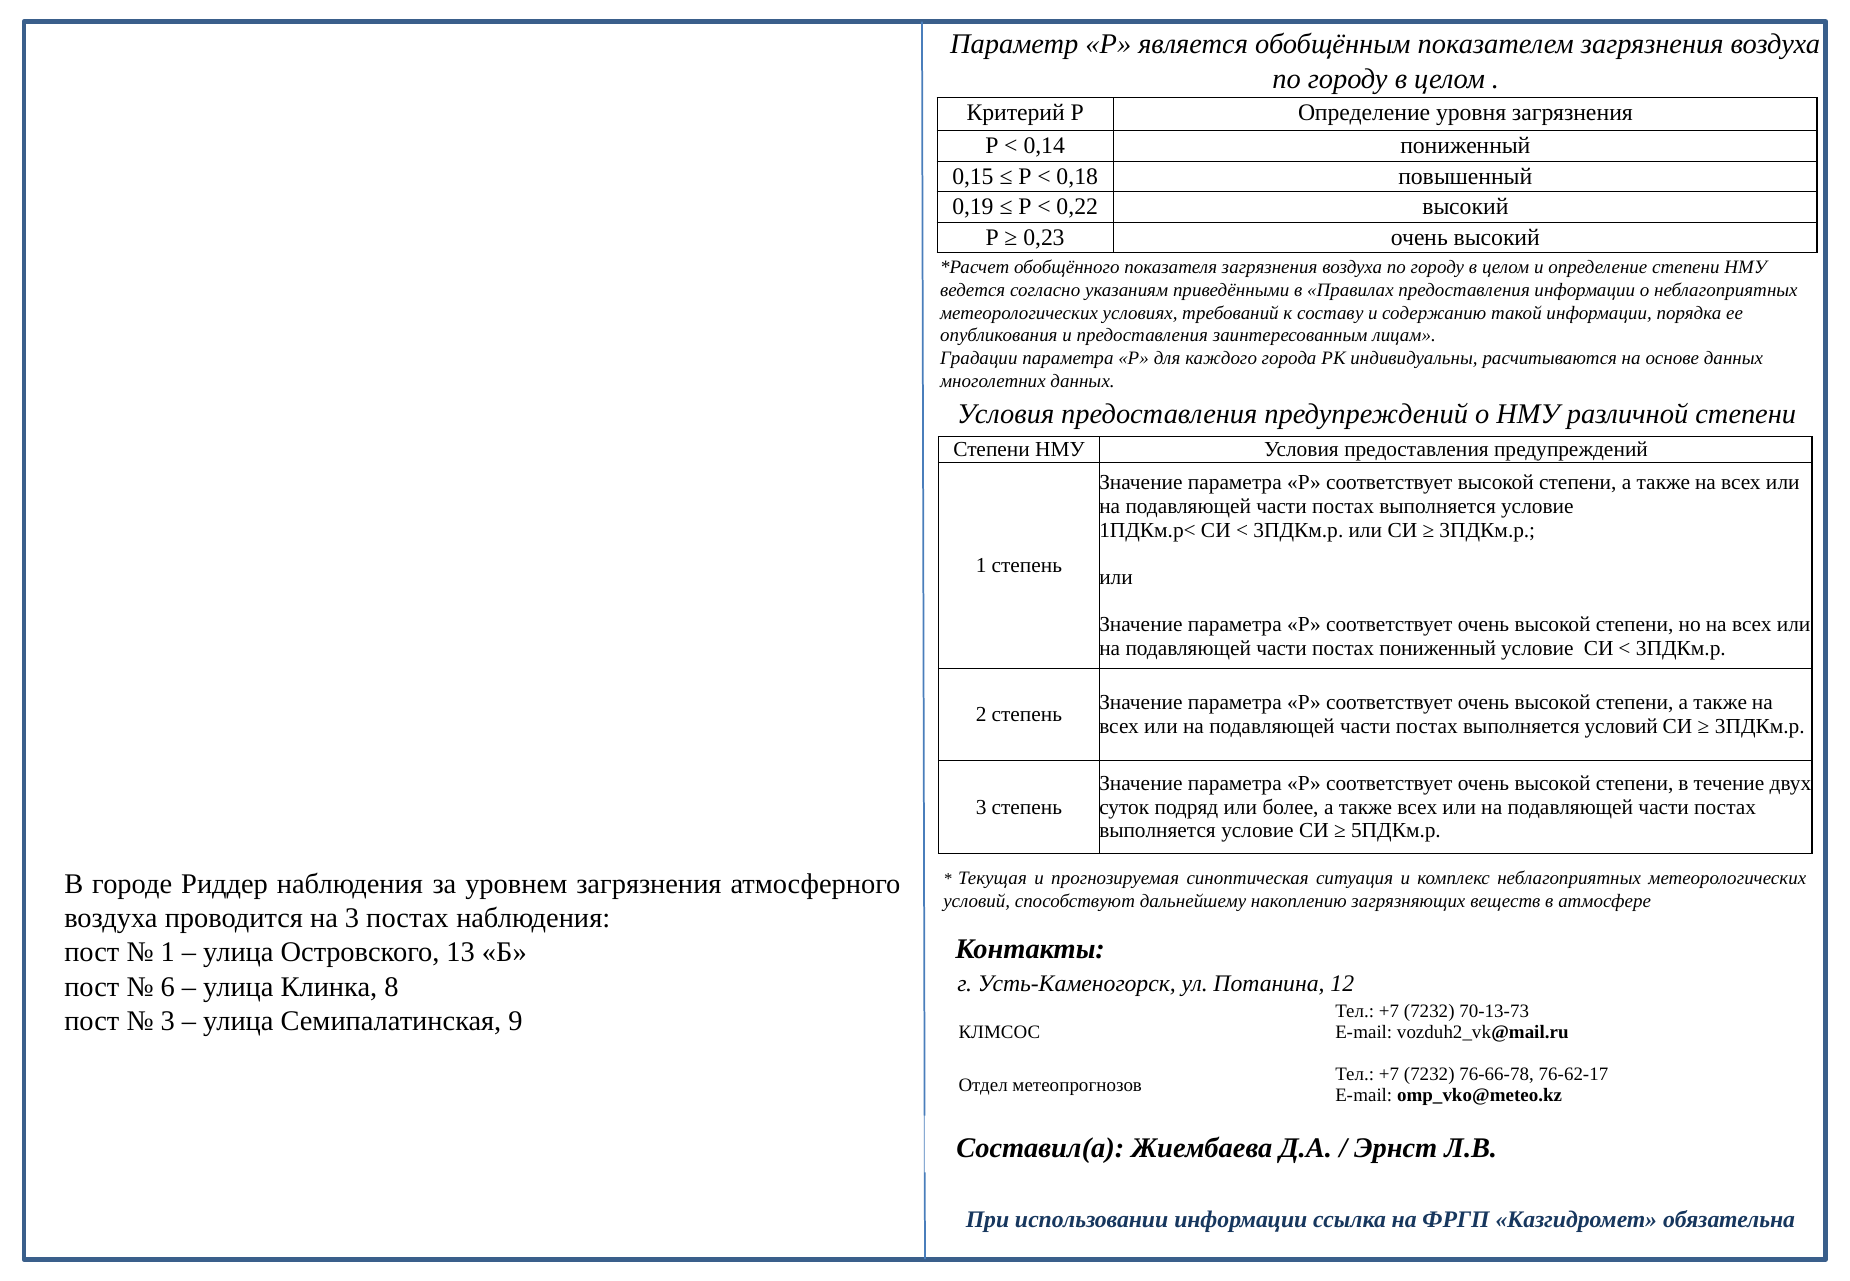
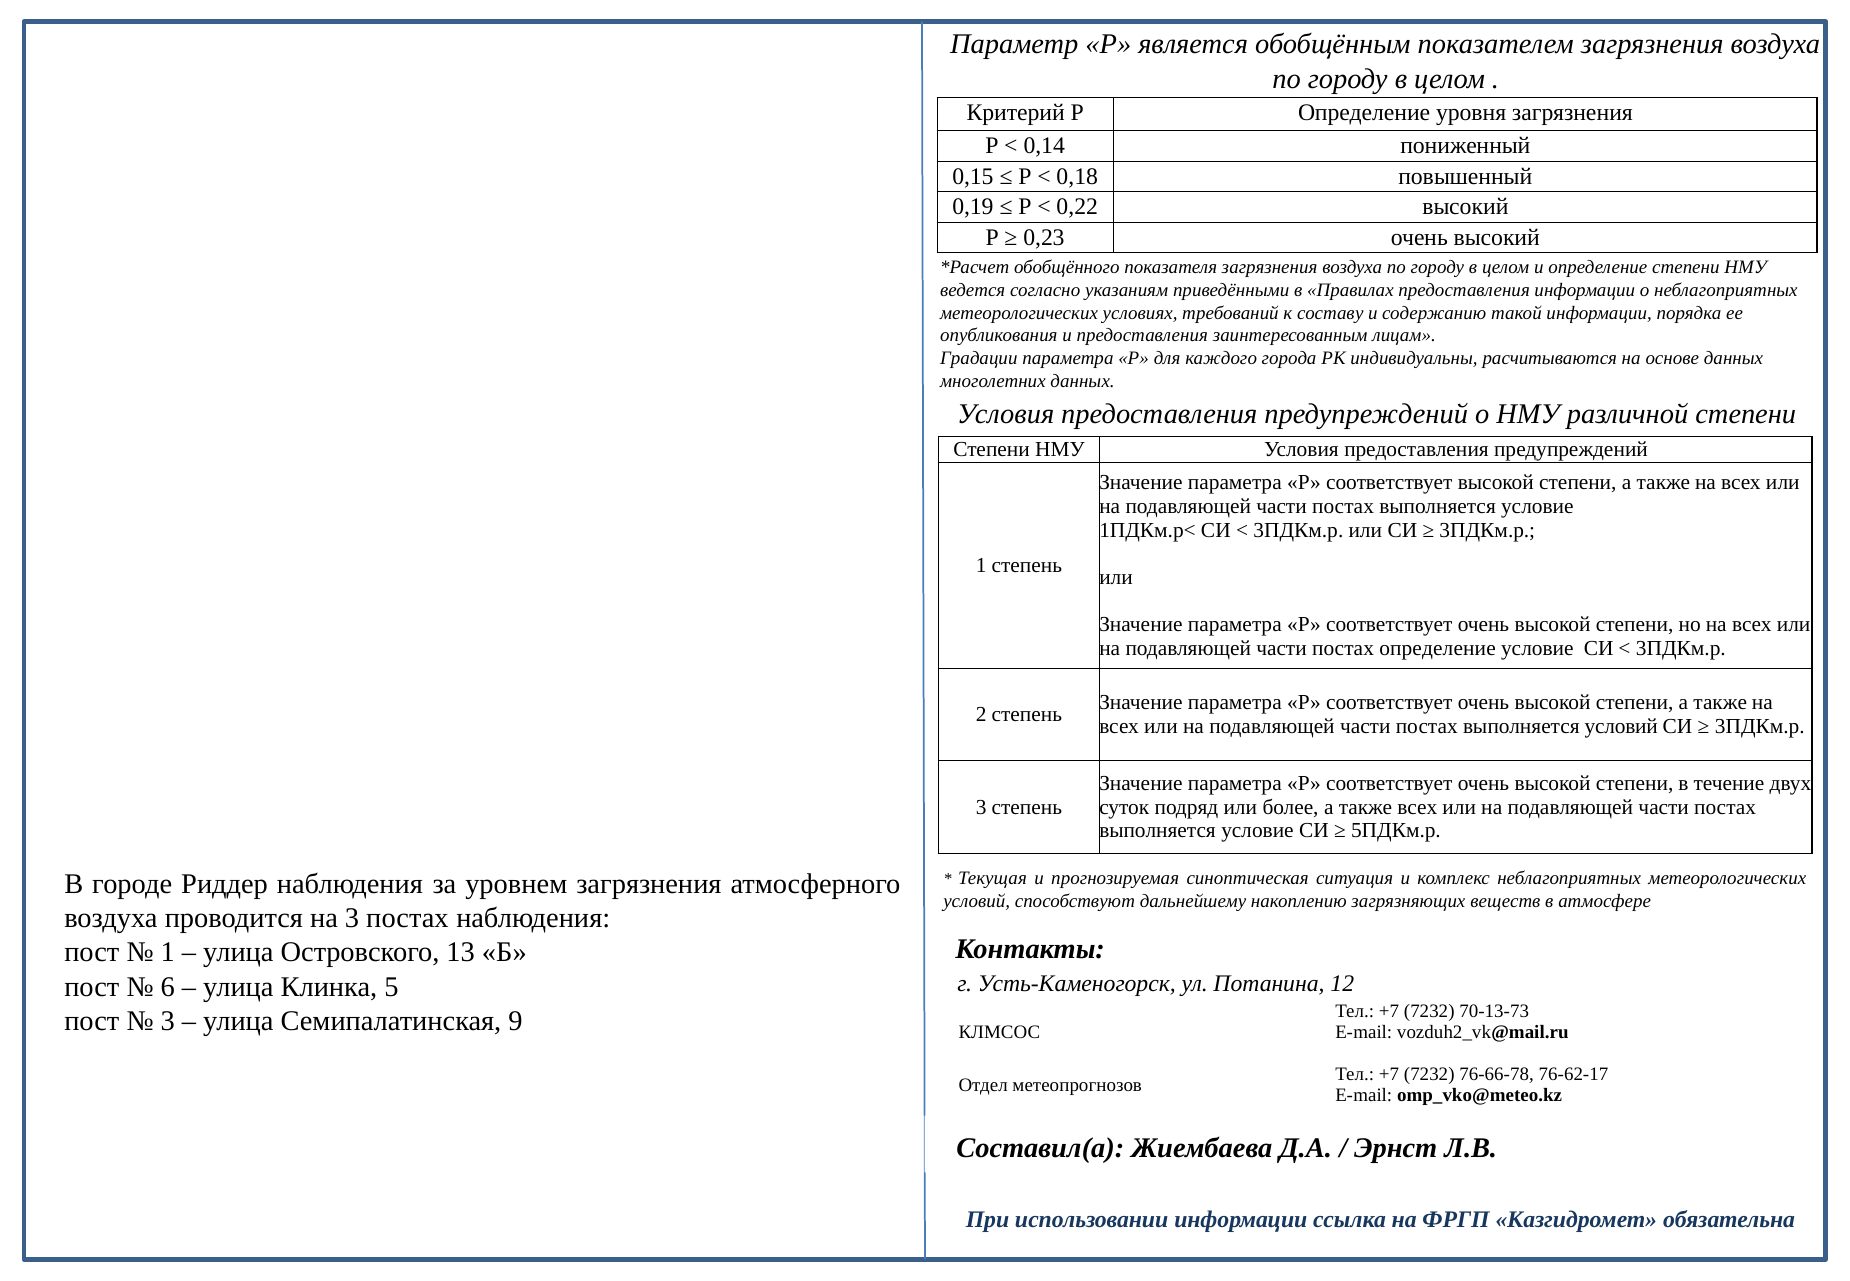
постах пониженный: пониженный -> определение
8: 8 -> 5
